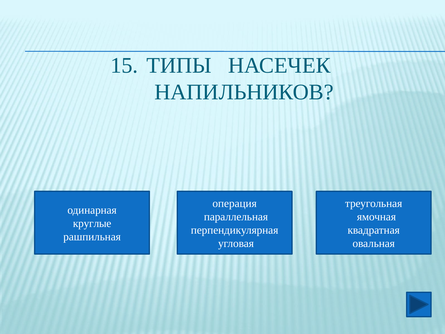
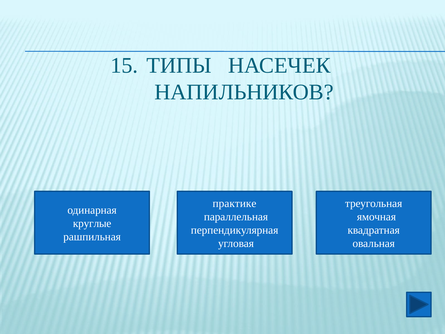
операция: операция -> практике
